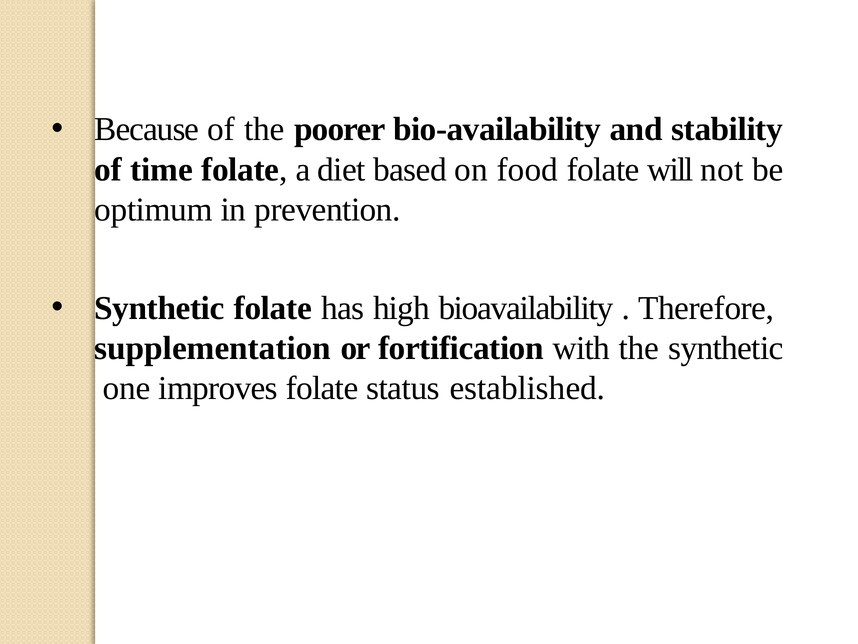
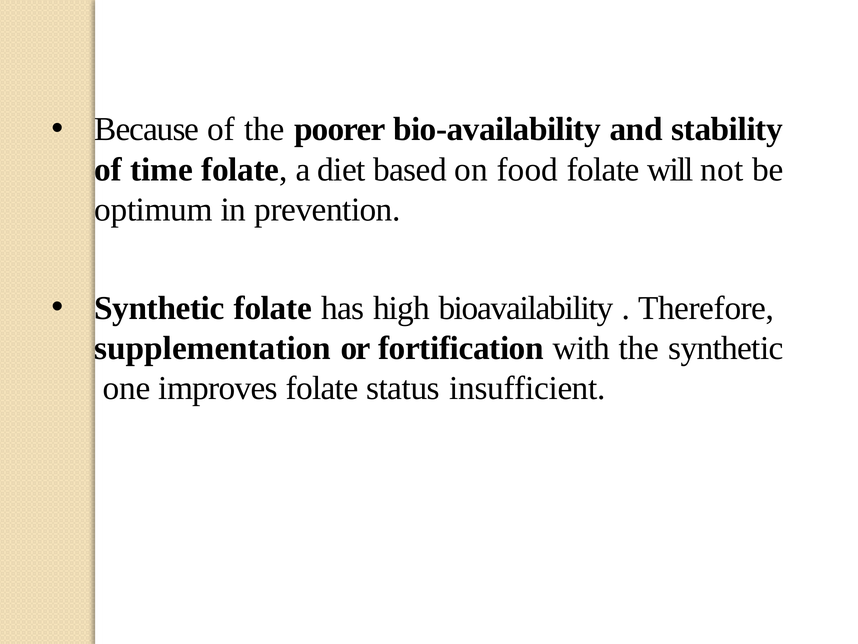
established: established -> insufficient
